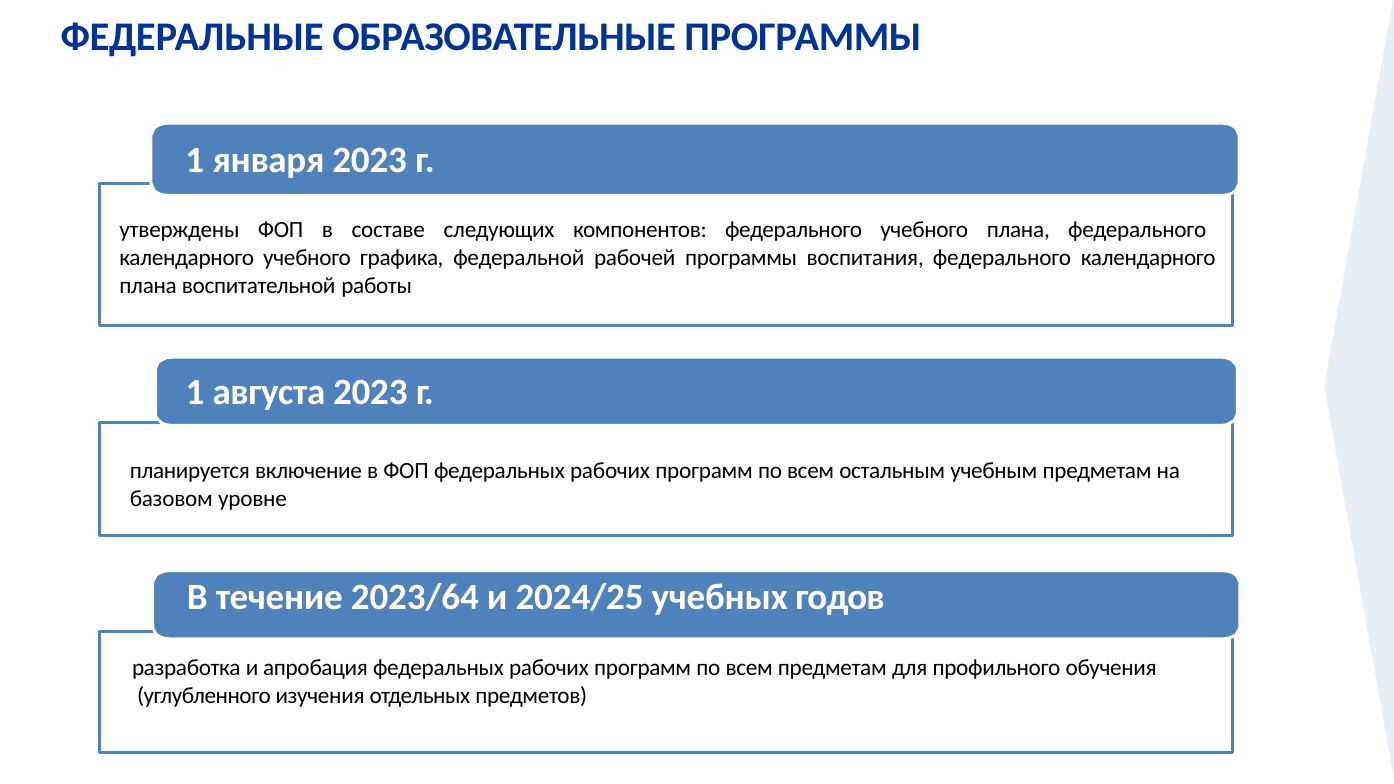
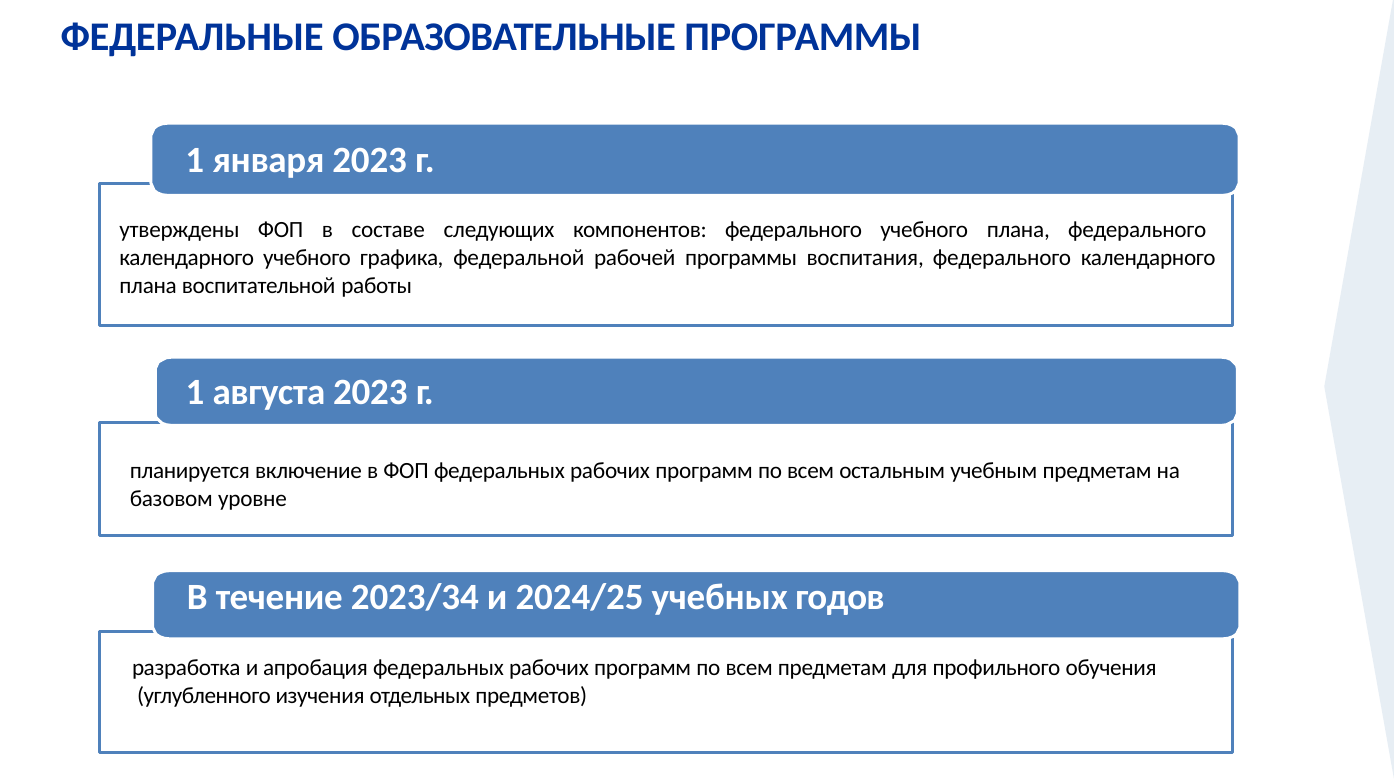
2023/64: 2023/64 -> 2023/34
